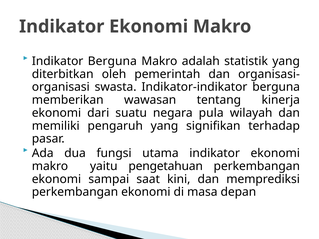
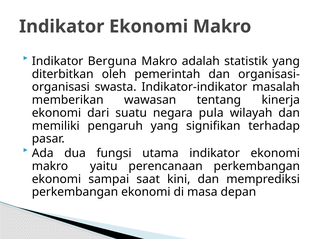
Indikator-indikator berguna: berguna -> masalah
pengetahuan: pengetahuan -> perencanaan
